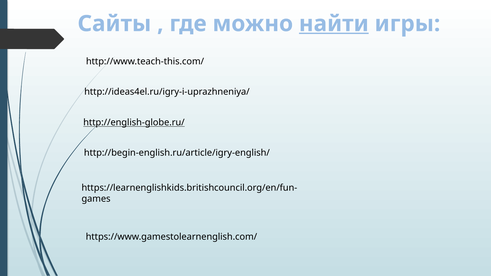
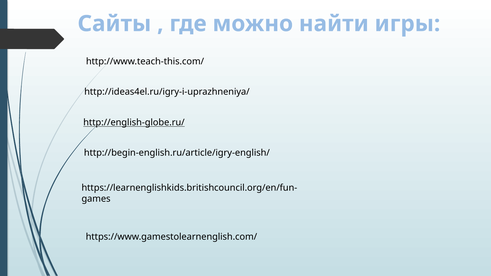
найти underline: present -> none
